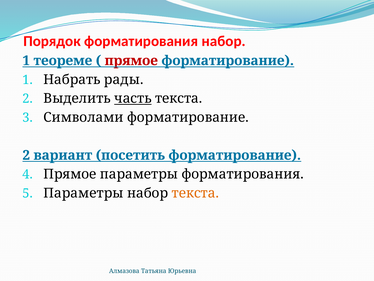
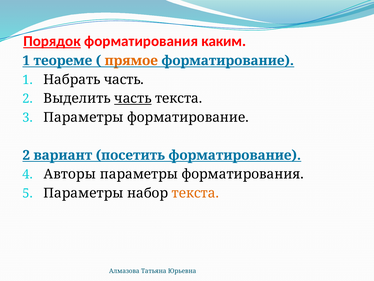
Порядок underline: none -> present
форматирования набор: набор -> каким
прямое at (131, 61) colour: red -> orange
Набрать рады: рады -> часть
Символами at (83, 117): Символами -> Параметры
Прямое at (70, 174): Прямое -> Авторы
